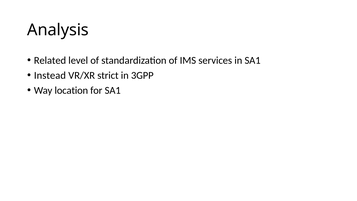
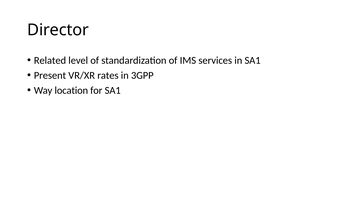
Analysis: Analysis -> Director
Instead: Instead -> Present
strict: strict -> rates
